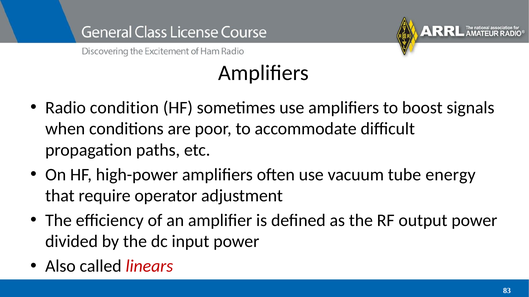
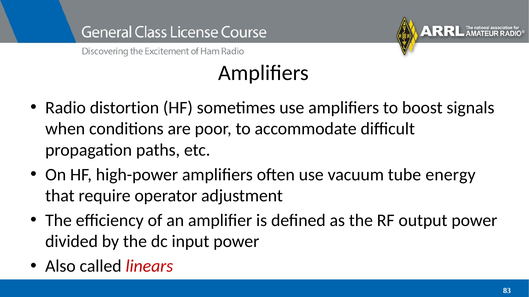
condition: condition -> distortion
